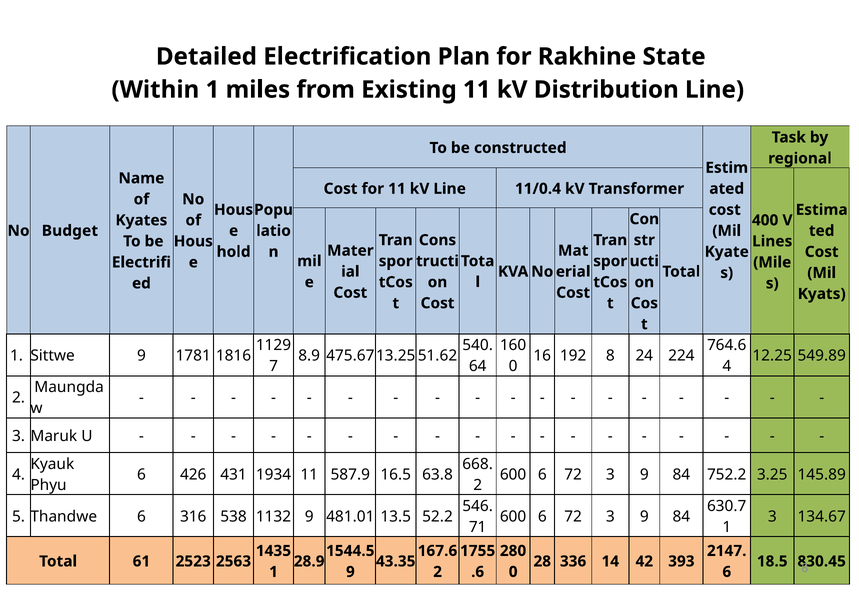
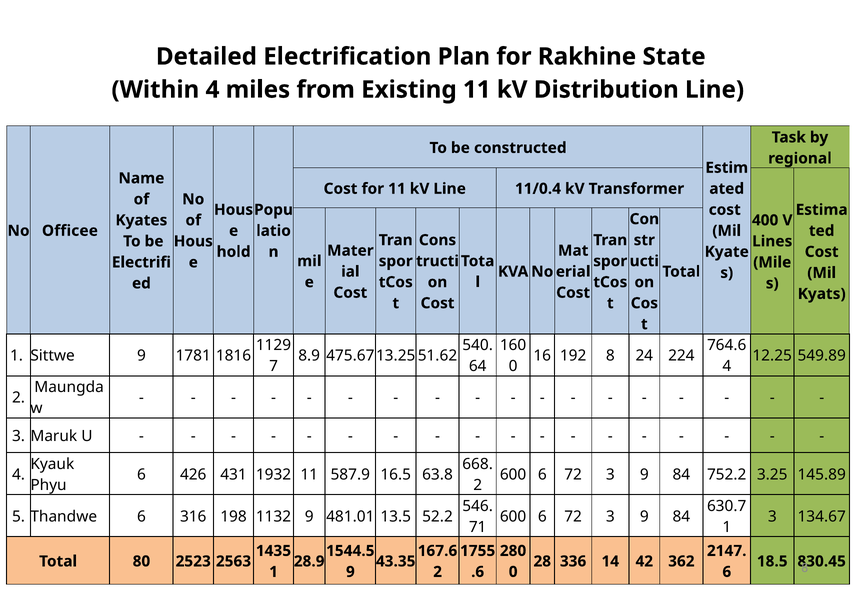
Within 1: 1 -> 4
Budget: Budget -> Officee
1934: 1934 -> 1932
538: 538 -> 198
61: 61 -> 80
393: 393 -> 362
